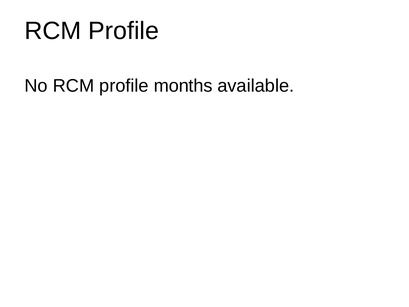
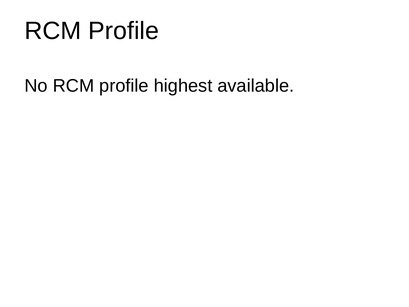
months: months -> highest
